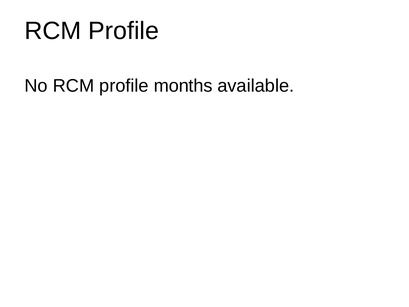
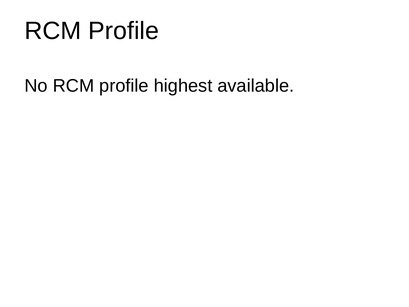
months: months -> highest
